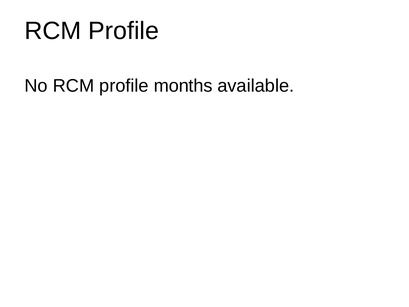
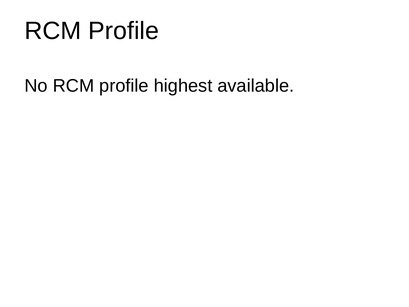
months: months -> highest
